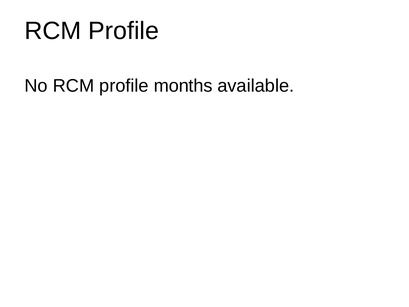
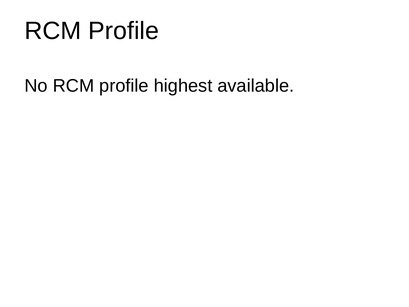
months: months -> highest
